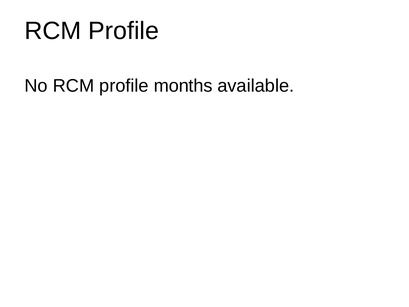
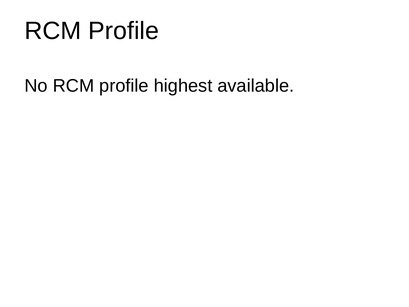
months: months -> highest
